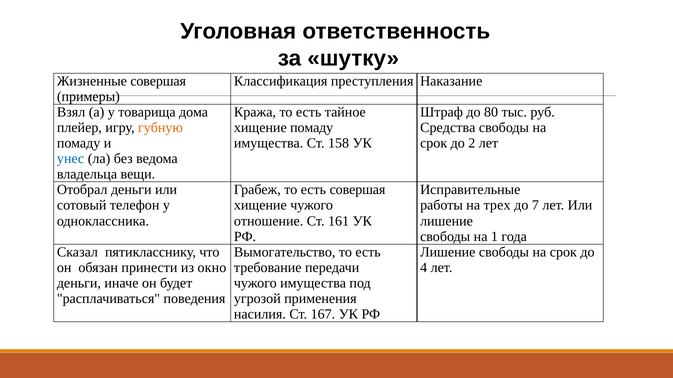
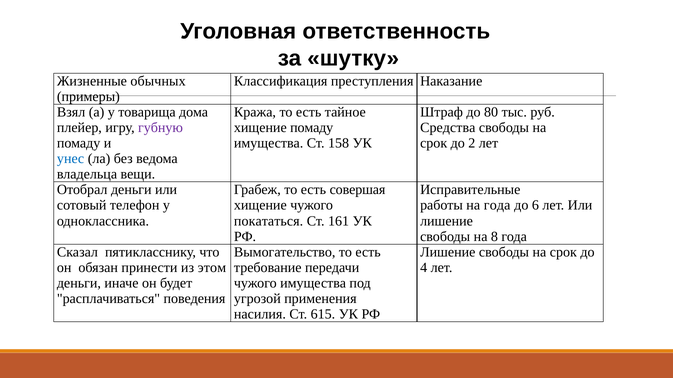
Жизненные совершая: совершая -> обычных
губную colour: orange -> purple
на трех: трех -> года
7: 7 -> 6
отношение: отношение -> покататься
1: 1 -> 8
окно: окно -> этом
167: 167 -> 615
